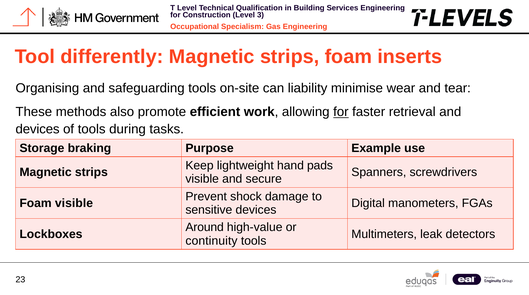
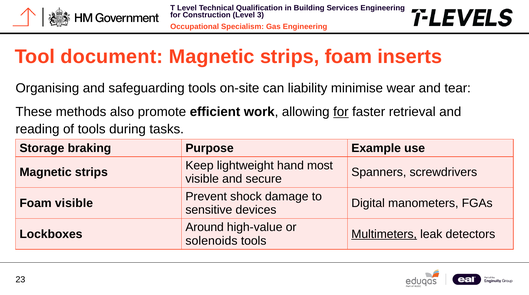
differently: differently -> document
devices at (38, 130): devices -> reading
pads: pads -> most
Multimeters underline: none -> present
continuity: continuity -> solenoids
